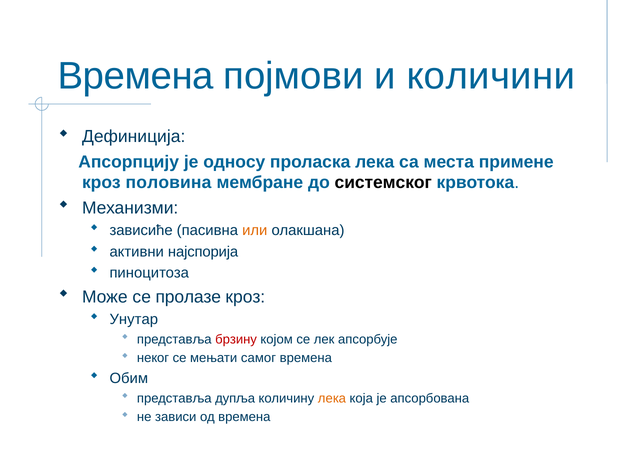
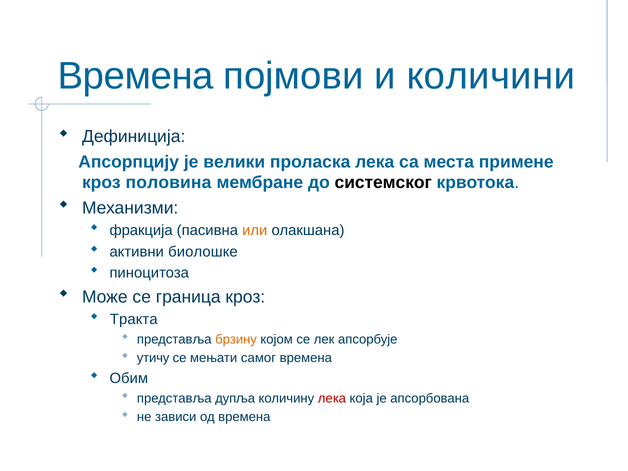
односу: односу -> велики
зависиће: зависиће -> фракција
најспорија: најспорија -> биолошке
пролазе: пролазе -> граница
Унутар: Унутар -> Тракта
брзину colour: red -> orange
неког: неког -> утичу
лека at (332, 398) colour: orange -> red
